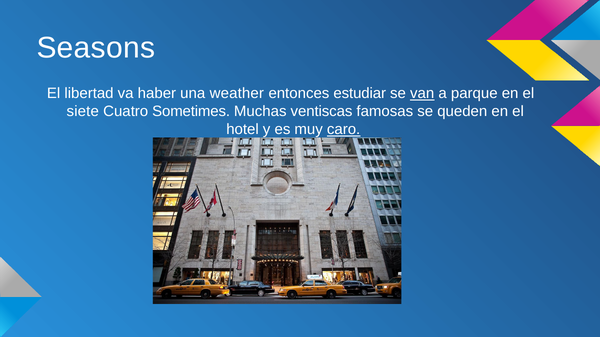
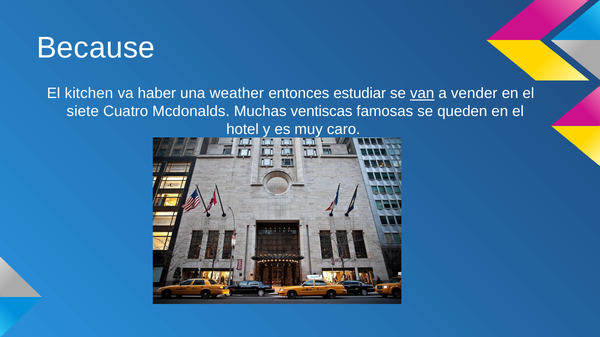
Seasons: Seasons -> Because
libertad: libertad -> kitchen
parque: parque -> vender
Sometimes: Sometimes -> Mcdonalds
caro underline: present -> none
